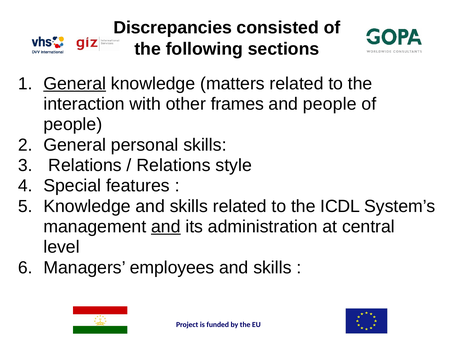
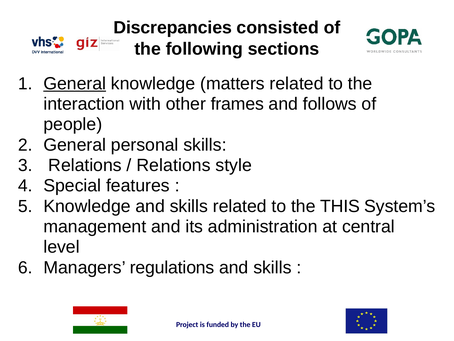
and people: people -> follows
ICDL: ICDL -> THIS
and at (166, 226) underline: present -> none
employees: employees -> regulations
